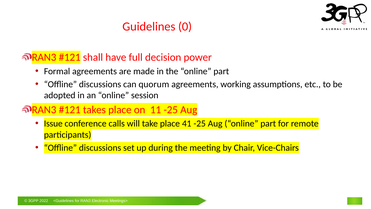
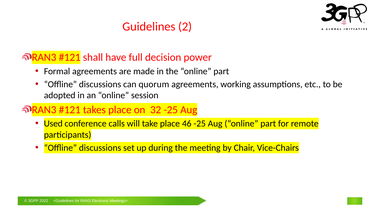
0: 0 -> 2
11: 11 -> 32
Issue: Issue -> Used
41: 41 -> 46
